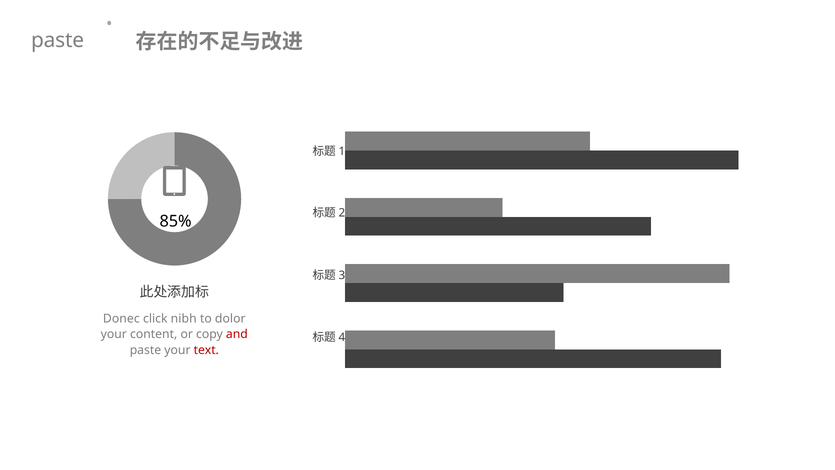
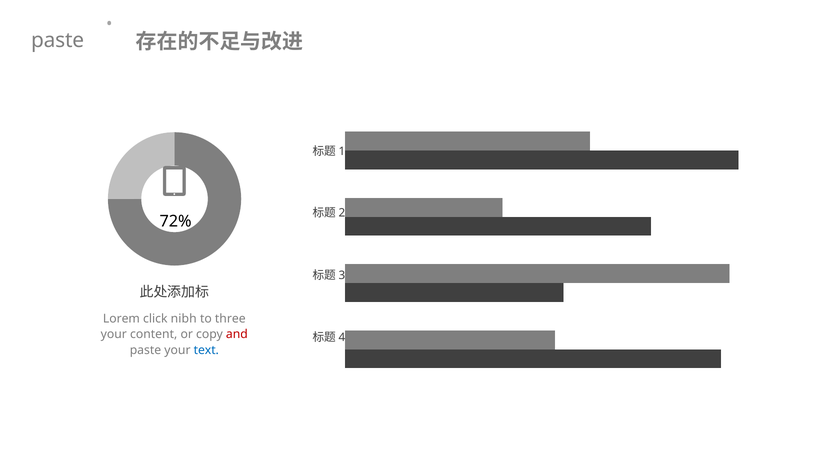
85%: 85% -> 72%
Donec: Donec -> Lorem
dolor: dolor -> three
text colour: red -> blue
